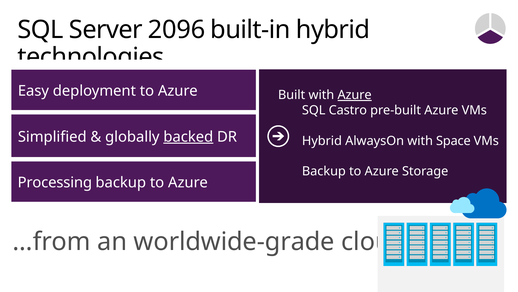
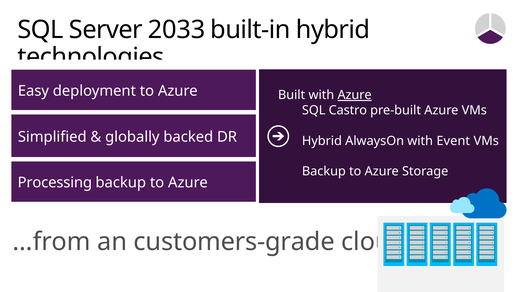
2096: 2096 -> 2033
backed underline: present -> none
Space: Space -> Event
worldwide-grade: worldwide-grade -> customers-grade
